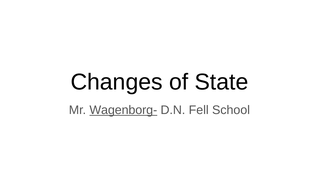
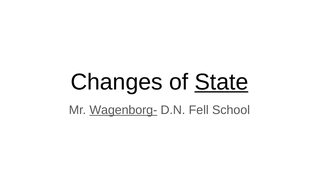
State underline: none -> present
